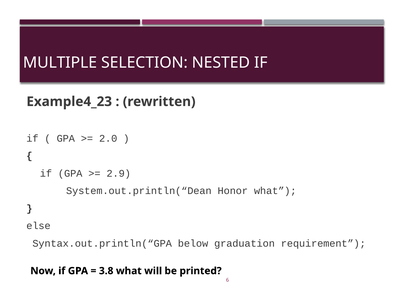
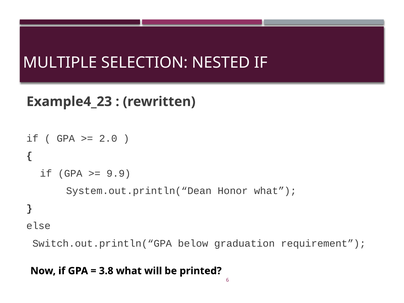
2.9: 2.9 -> 9.9
Syntax.out.println(“GPA: Syntax.out.println(“GPA -> Switch.out.println(“GPA
